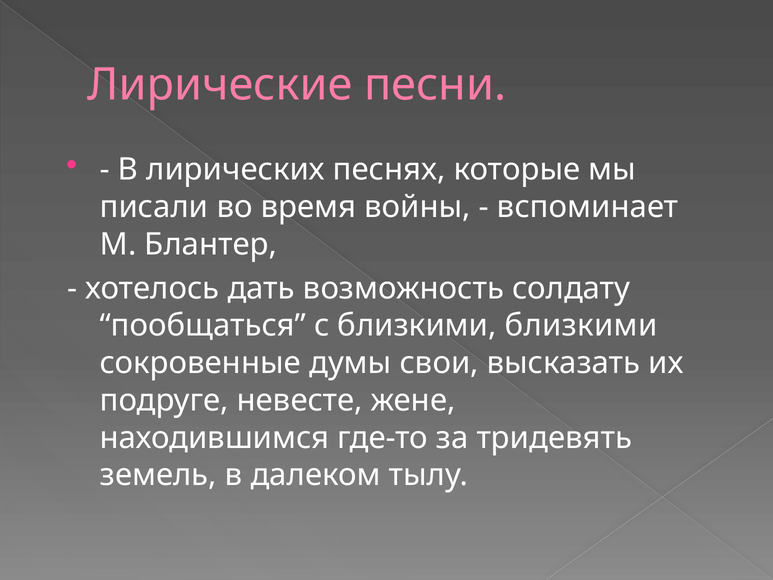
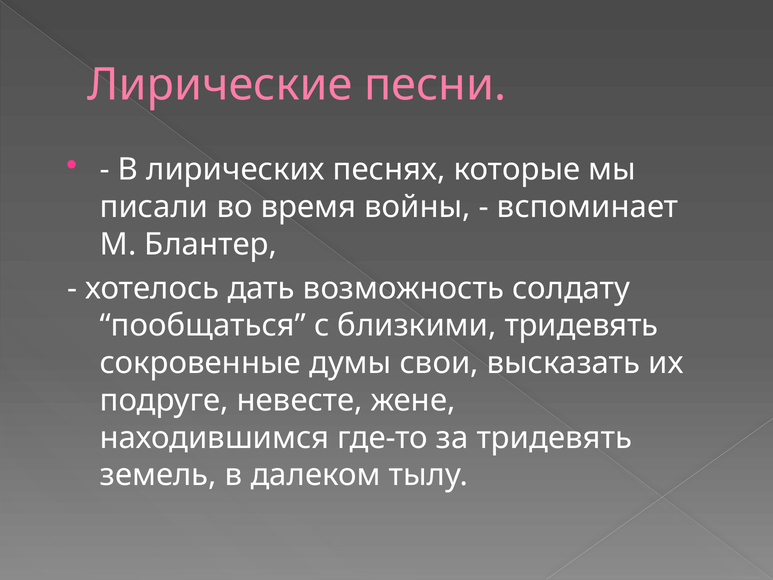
близкими близкими: близкими -> тридевять
